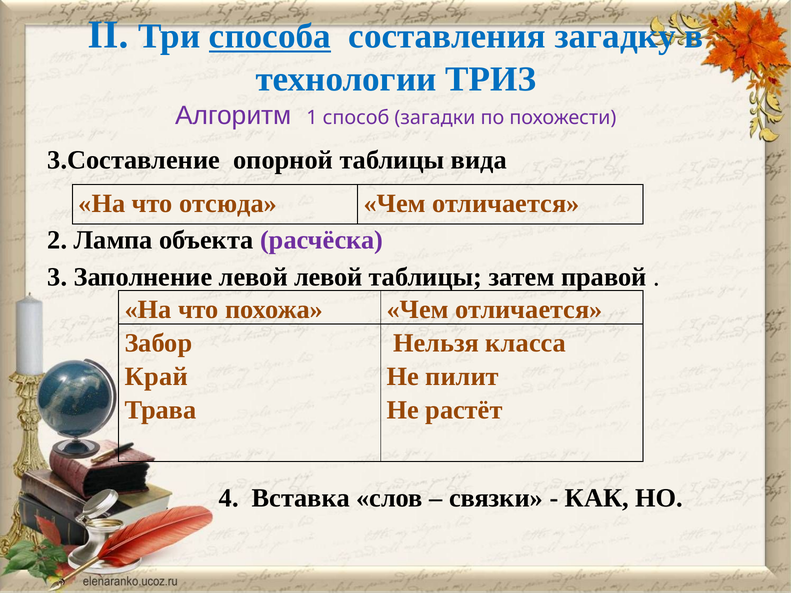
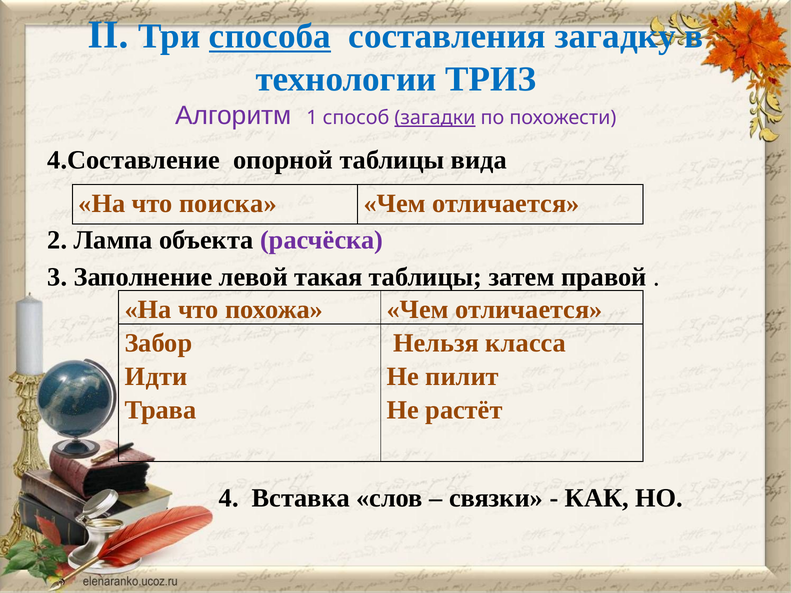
загадки underline: none -> present
3.Составление: 3.Составление -> 4.Составление
отсюда: отсюда -> поиска
левой левой: левой -> такая
Край: Край -> Идти
